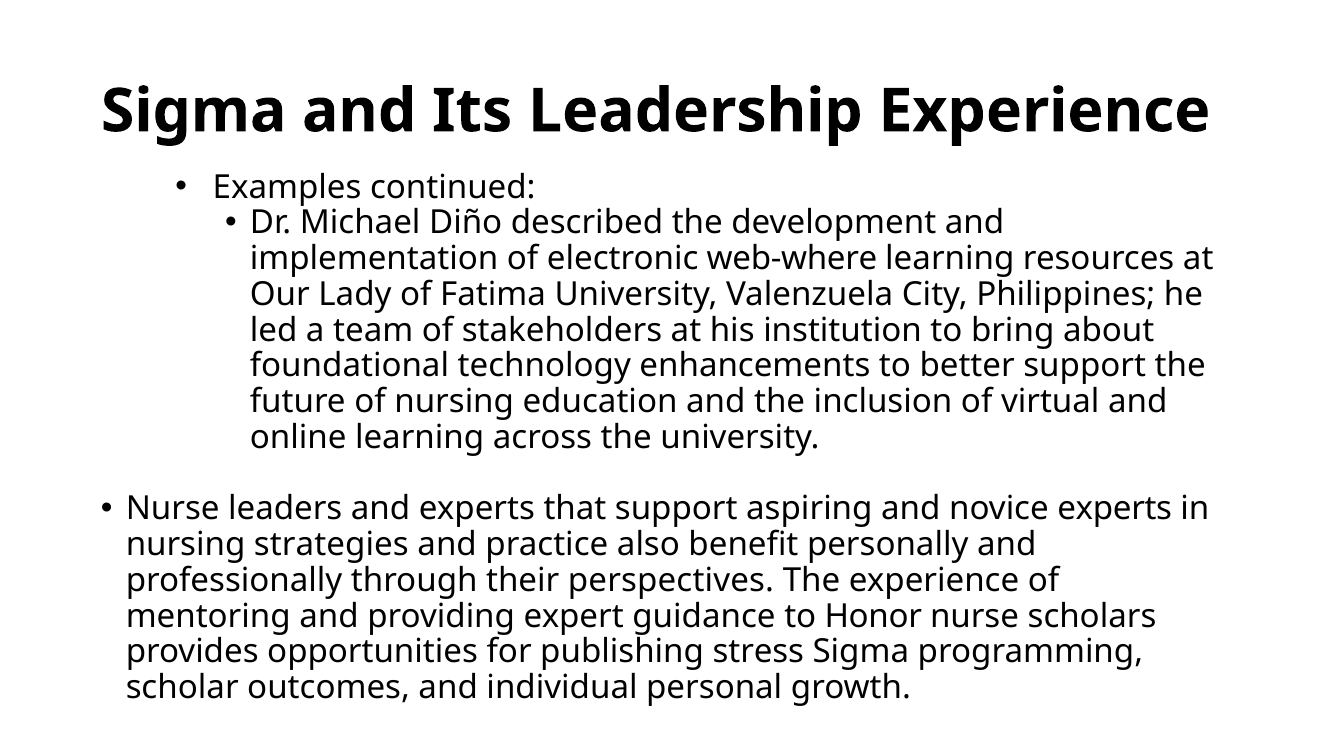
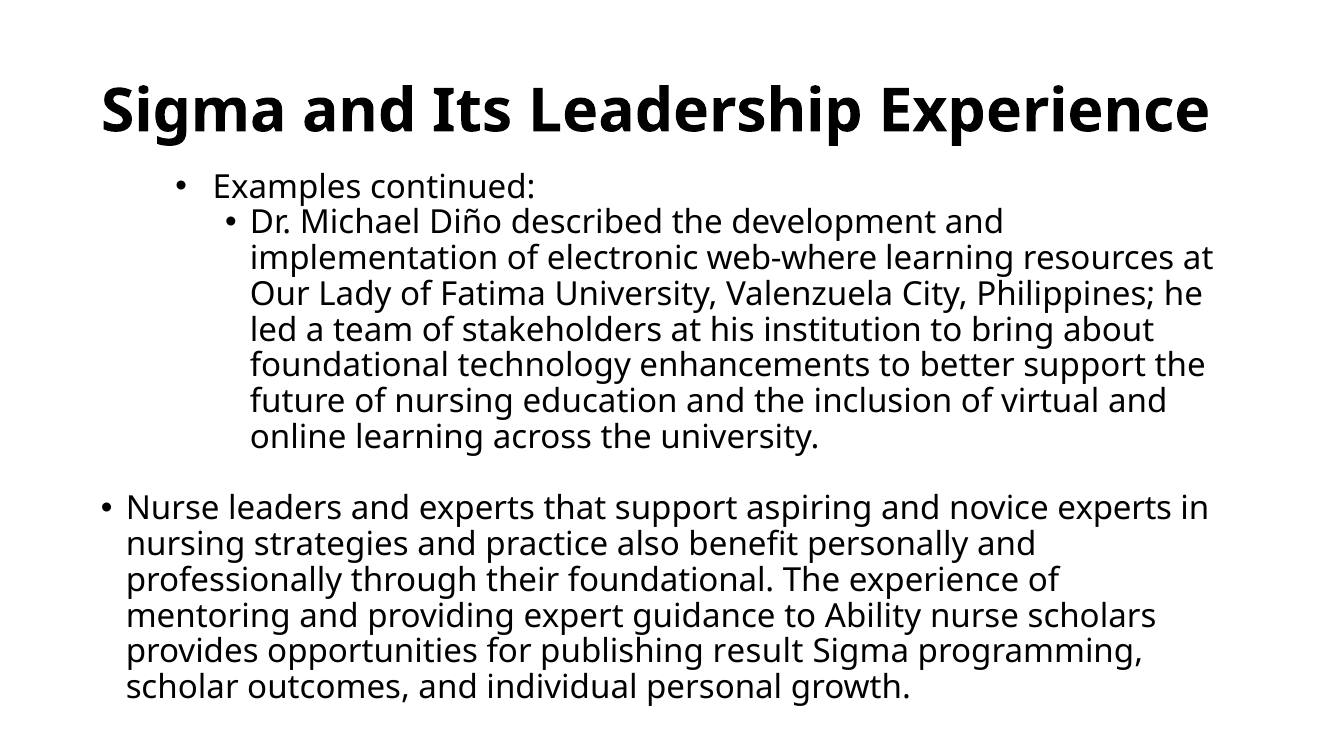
their perspectives: perspectives -> foundational
Honor: Honor -> Ability
stress: stress -> result
